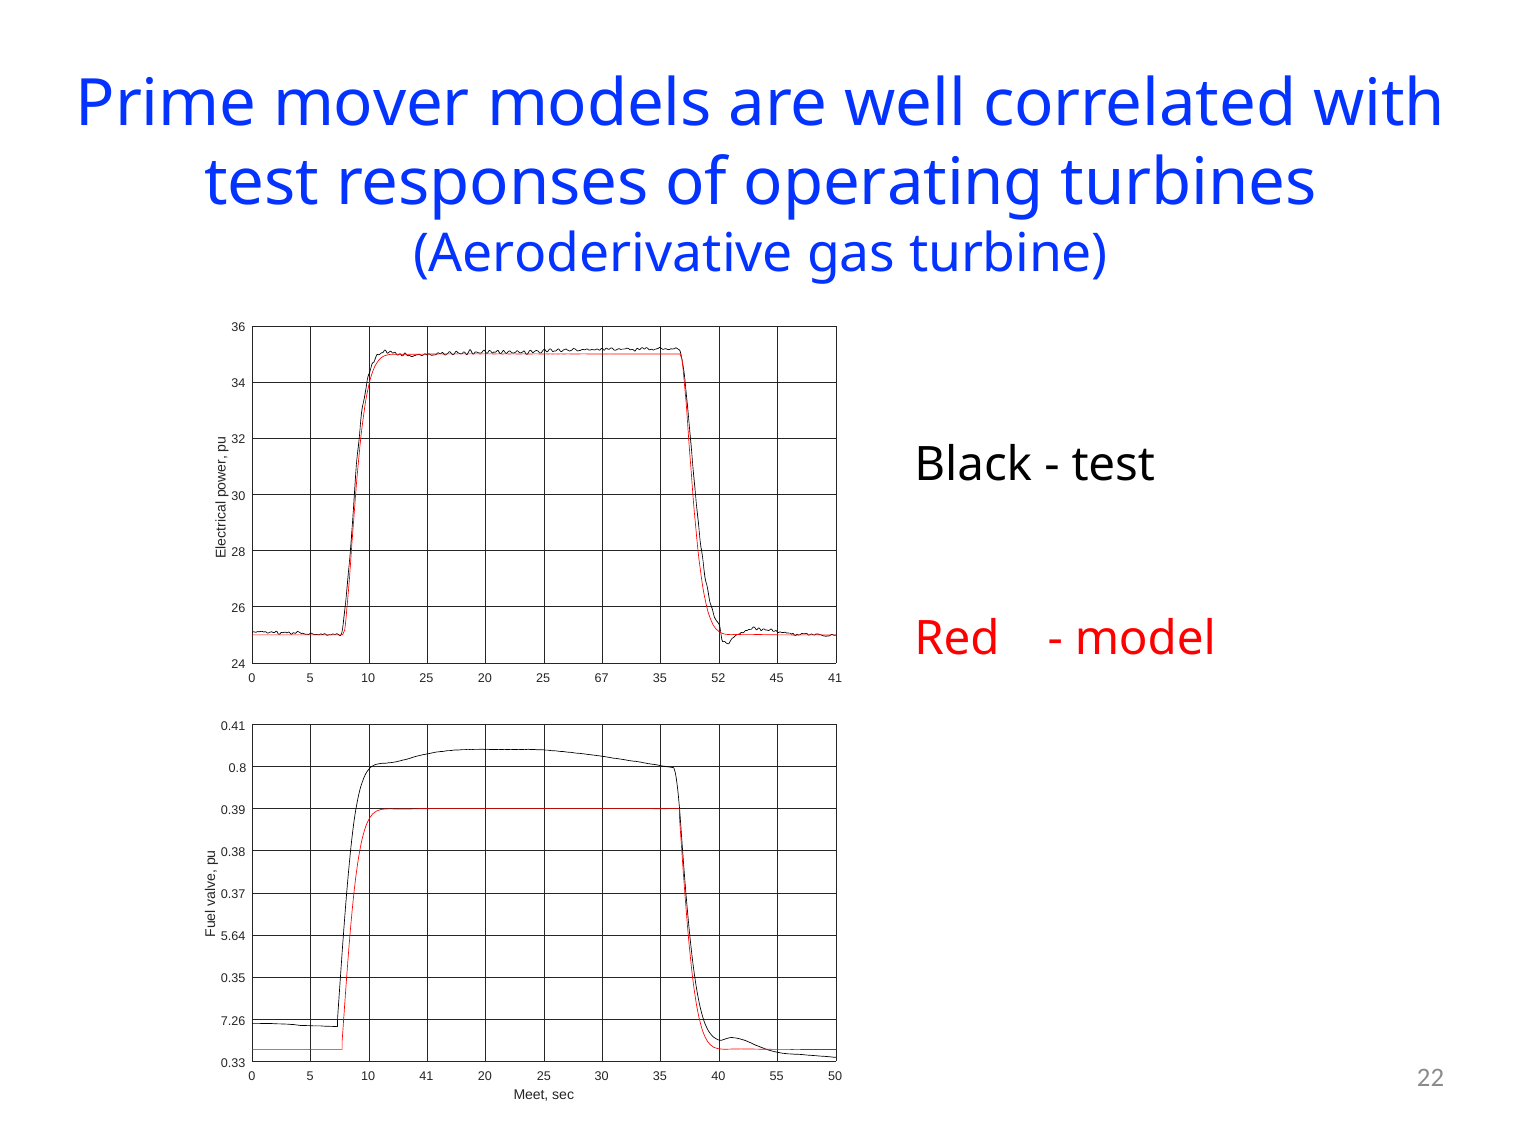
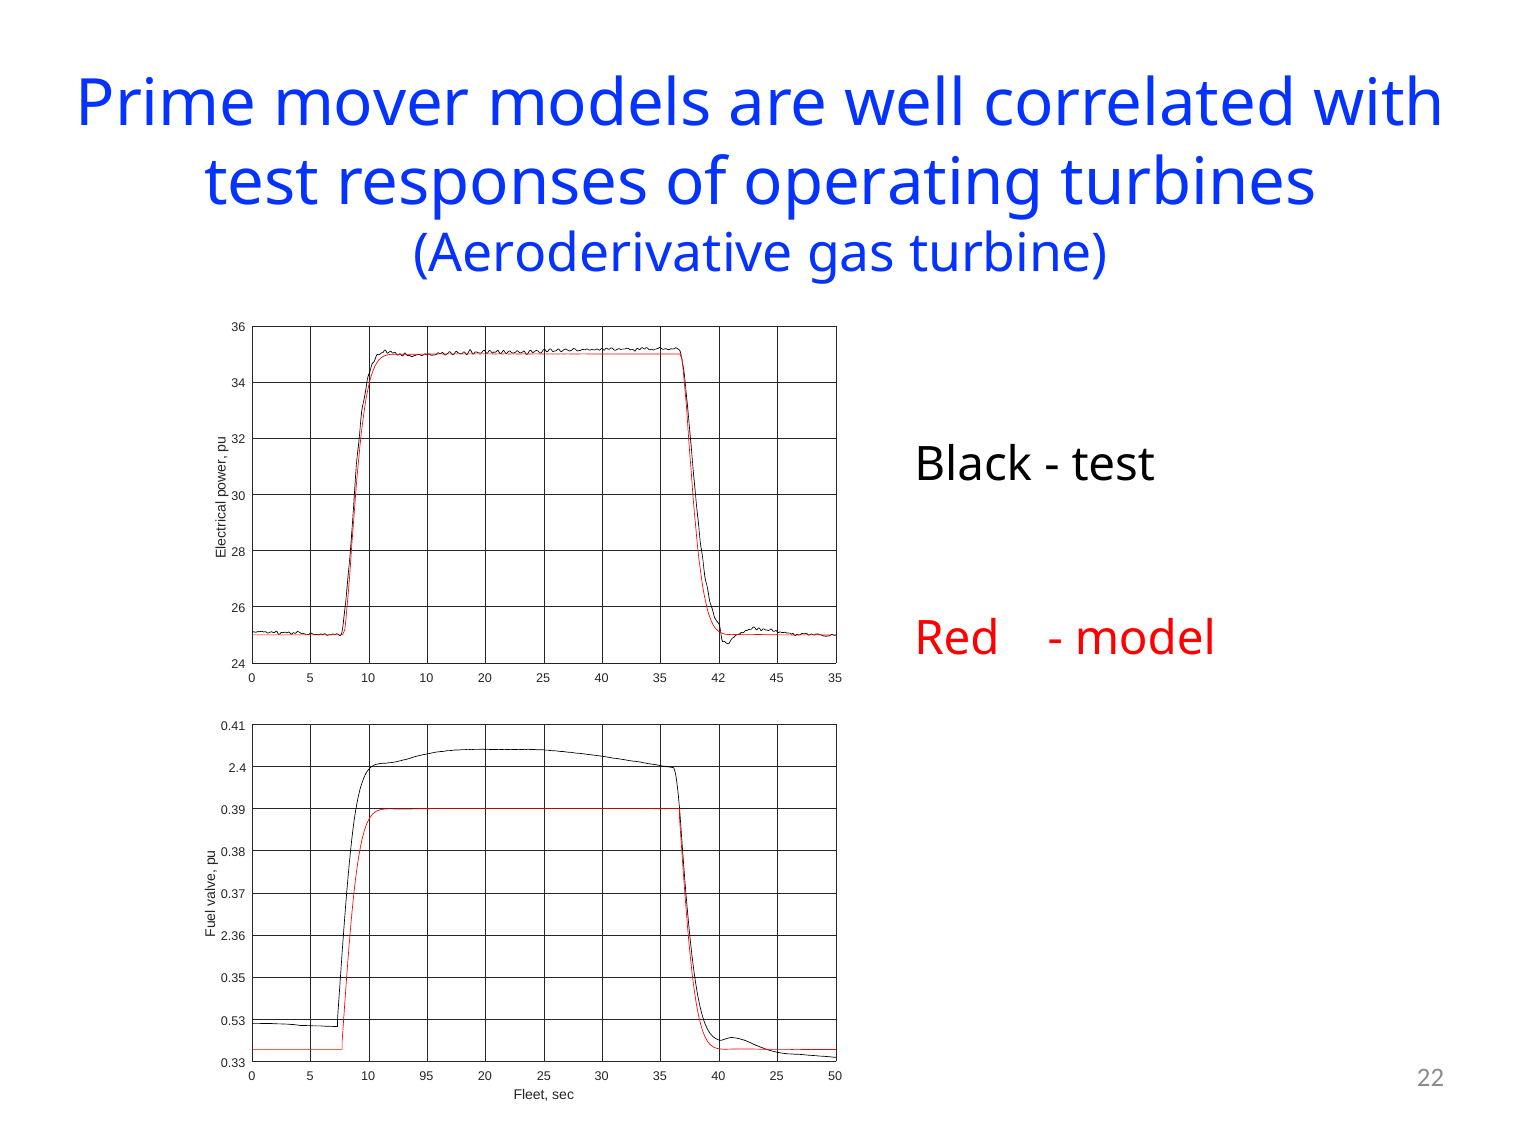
10 25: 25 -> 10
25 67: 67 -> 40
52: 52 -> 42
45 41: 41 -> 35
0.8: 0.8 -> 2.4
5.64: 5.64 -> 2.36
7.26: 7.26 -> 0.53
10 41: 41 -> 95
40 55: 55 -> 25
Meet: Meet -> Fleet
